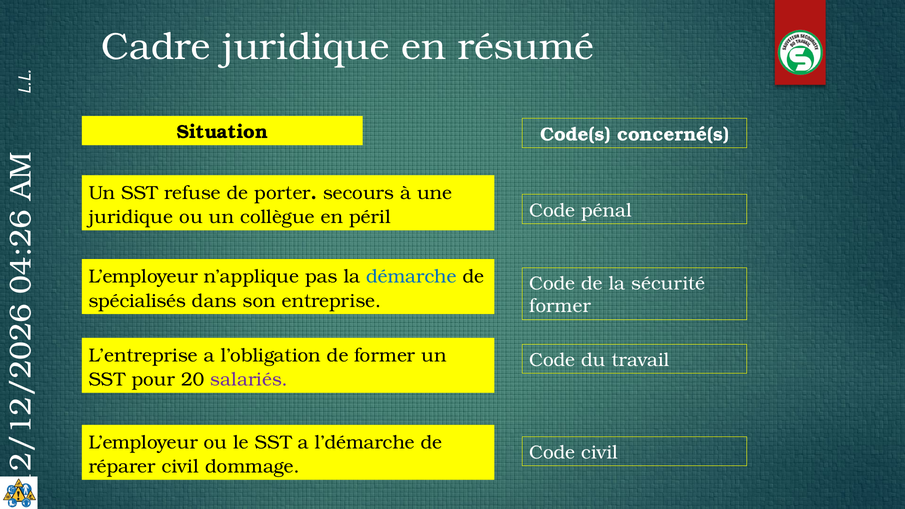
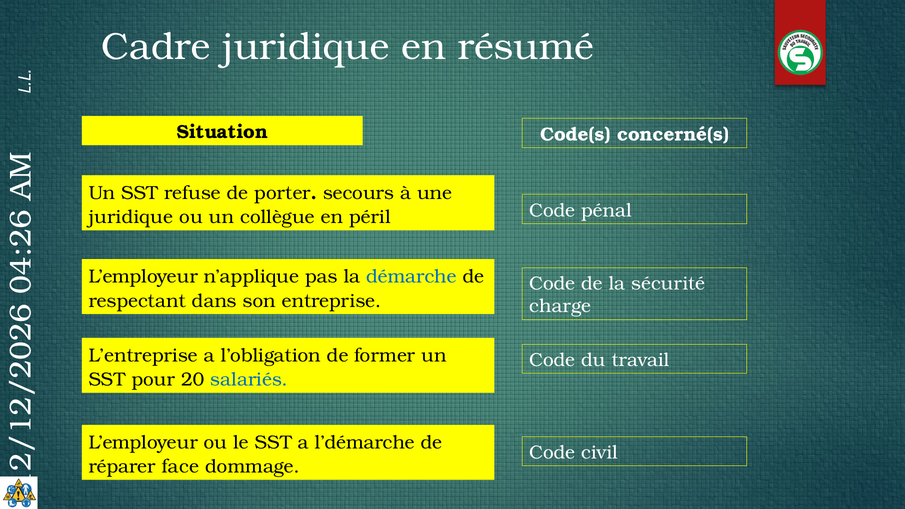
spécialisés: spécialisés -> respectant
former at (560, 306): former -> charge
salariés colour: purple -> blue
réparer civil: civil -> face
